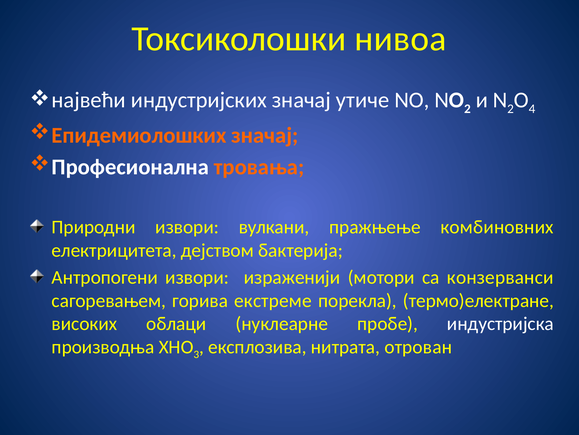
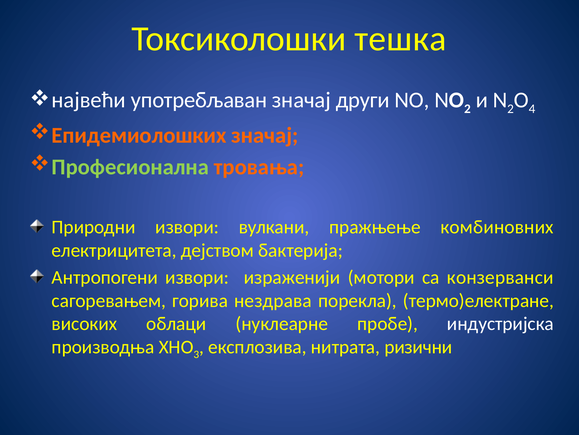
нивоа: нивоа -> тешка
индустријских: индустријских -> употребљаван
утиче: утиче -> други
Професионална colour: white -> light green
екстреме: екстреме -> нездрава
отрован: отрован -> ризични
